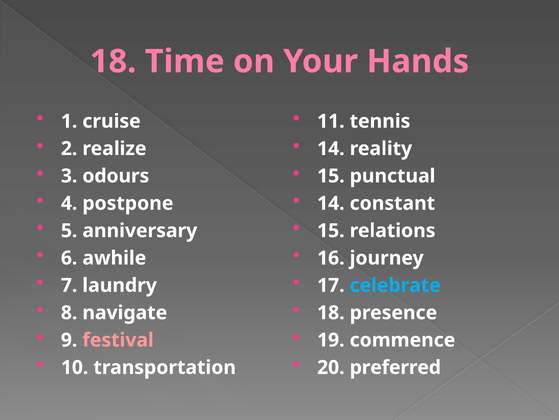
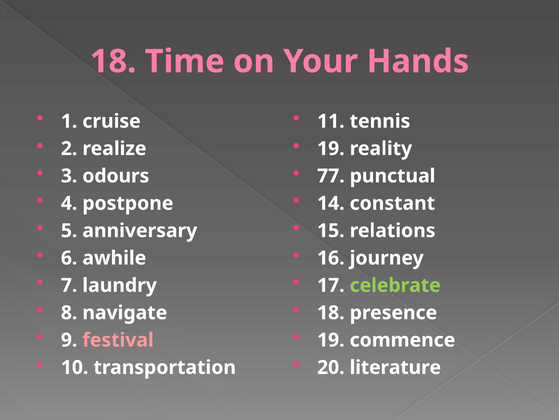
14 at (331, 148): 14 -> 19
15 at (331, 176): 15 -> 77
celebrate colour: light blue -> light green
preferred: preferred -> literature
